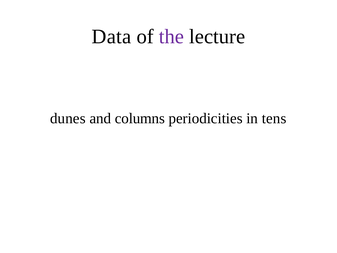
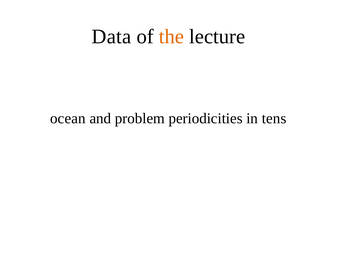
the colour: purple -> orange
dunes: dunes -> ocean
columns: columns -> problem
